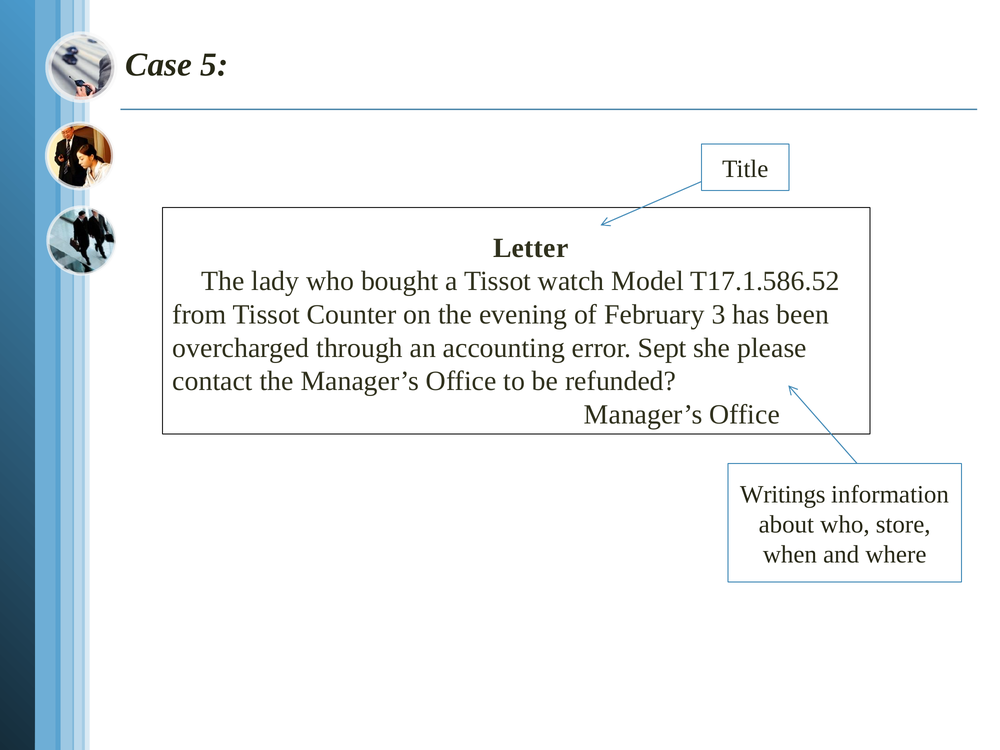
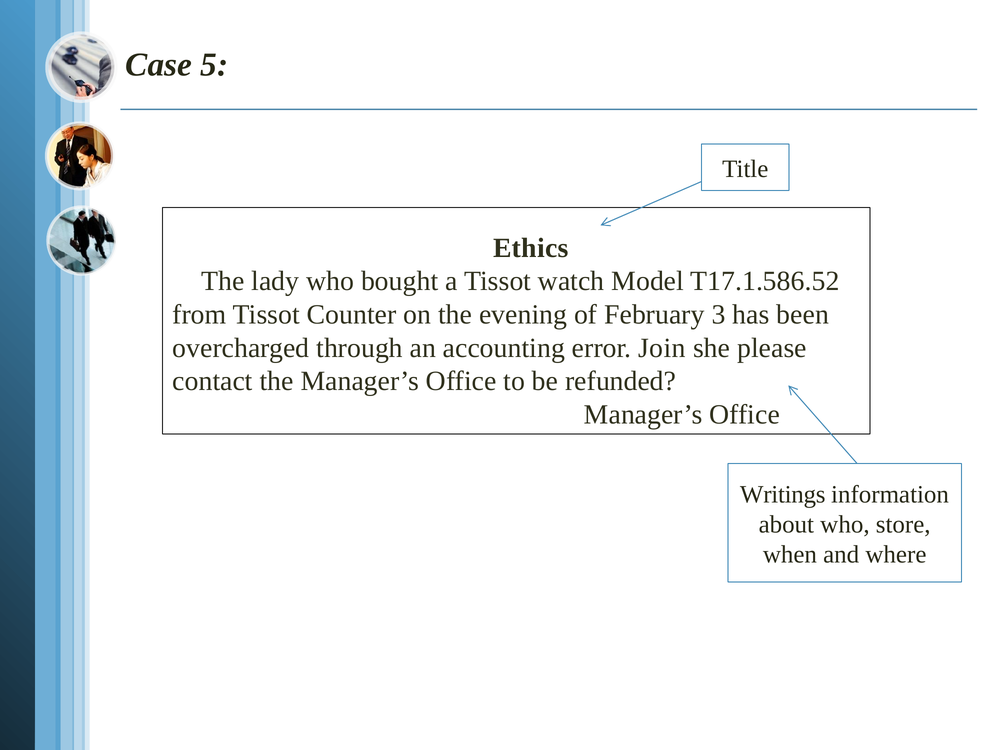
Letter: Letter -> Ethics
Sept: Sept -> Join
